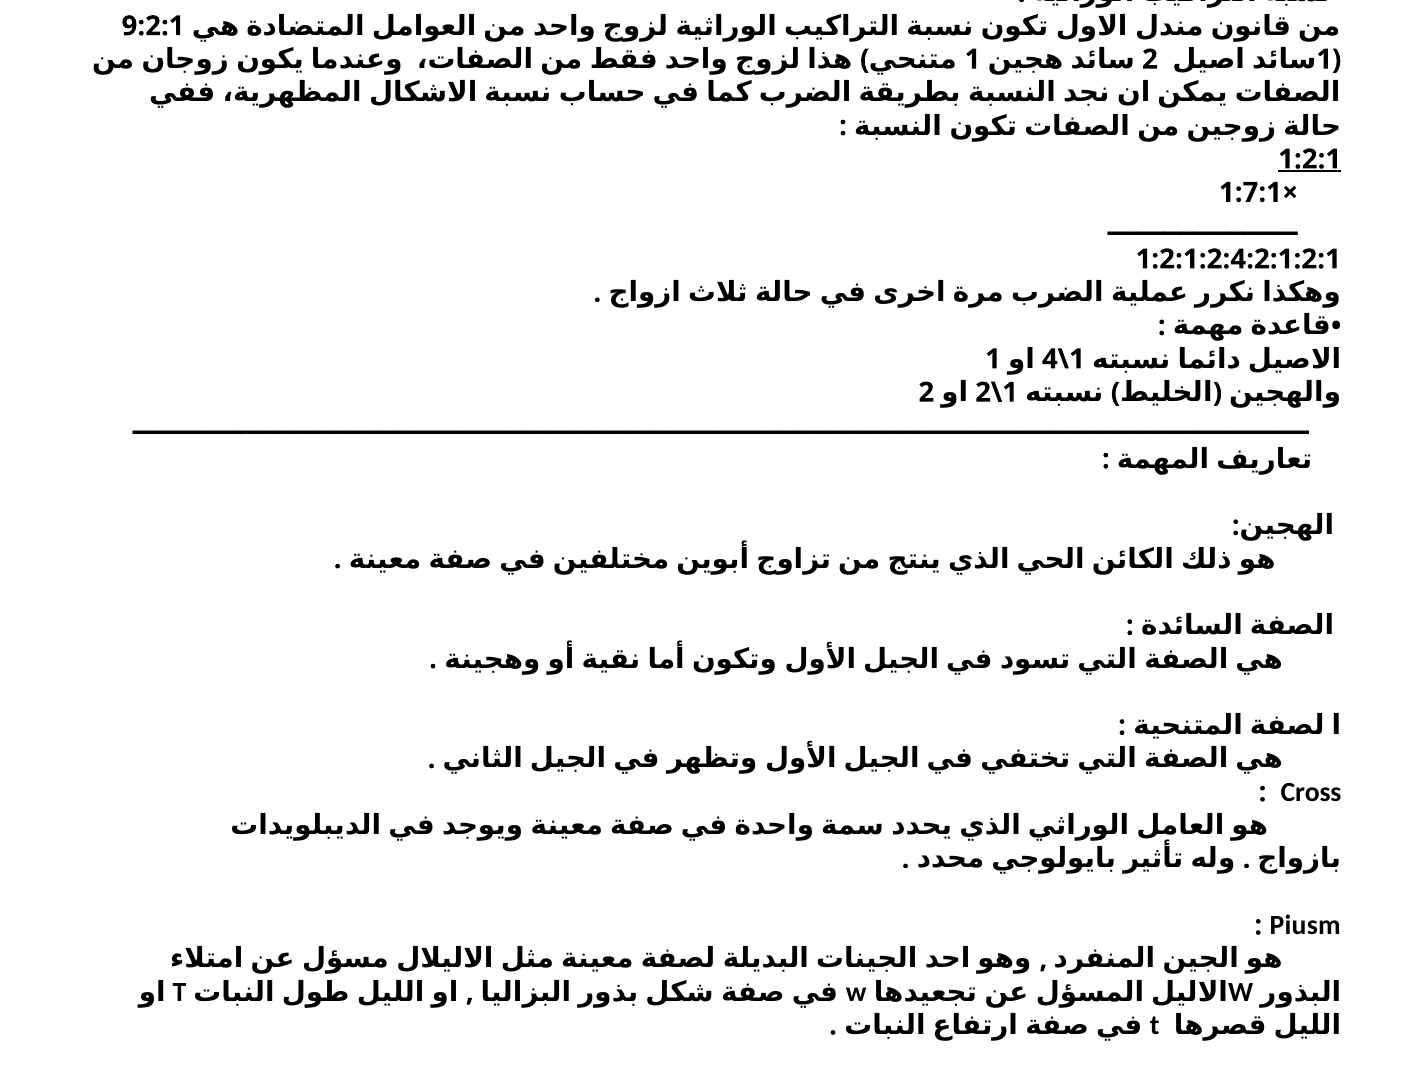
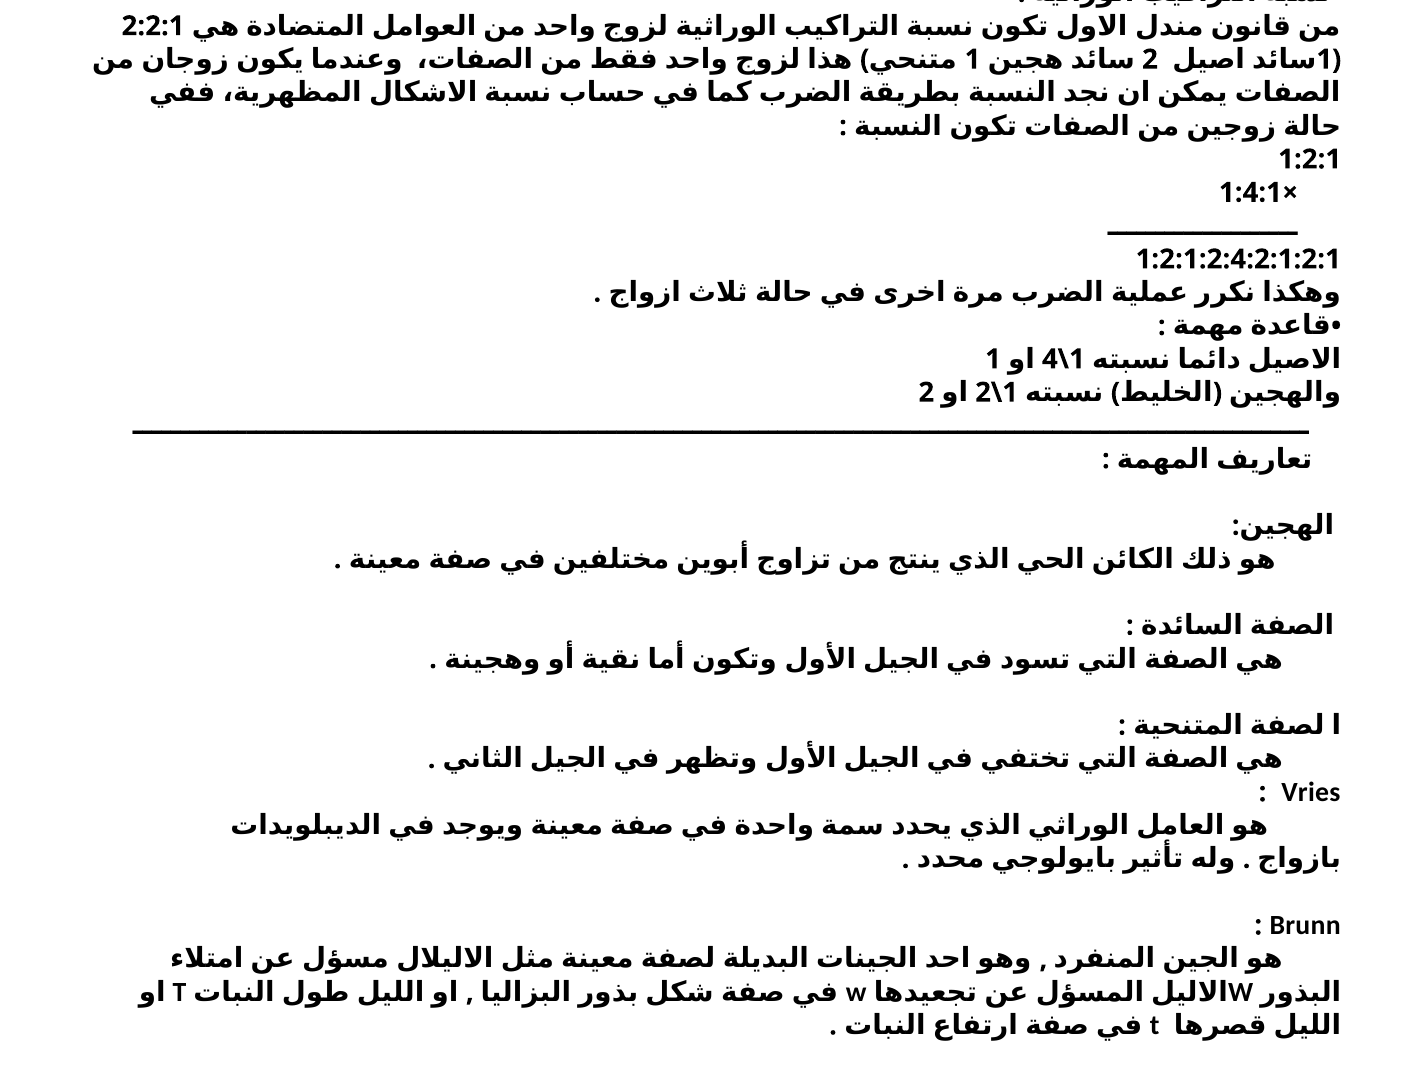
9:2:1: 9:2:1 -> 2:2:1
1:2:1 underline: present -> none
1:7:1: 1:7:1 -> 1:4:1
Cross: Cross -> Vries
Piusm: Piusm -> Brunn
